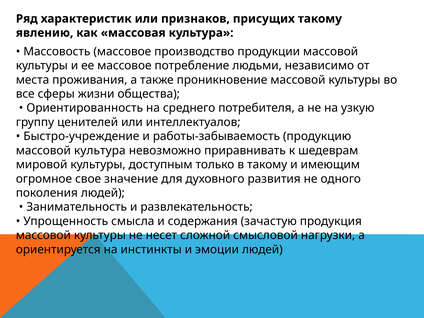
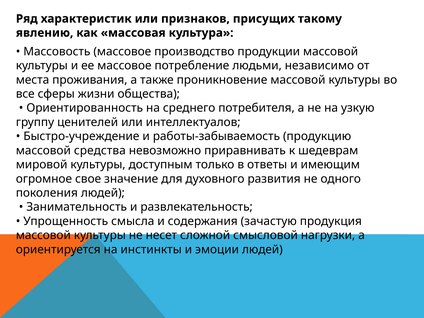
массовой культура: культура -> средства
в такому: такому -> ответы
